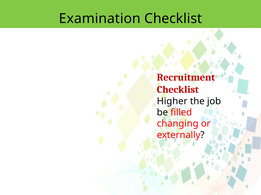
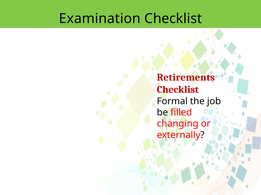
Recruitment: Recruitment -> Retirements
Higher: Higher -> Formal
